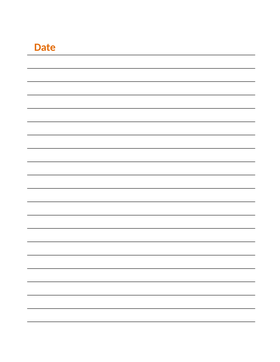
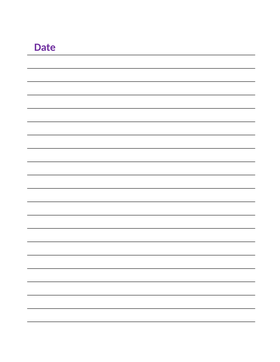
Date colour: orange -> purple
